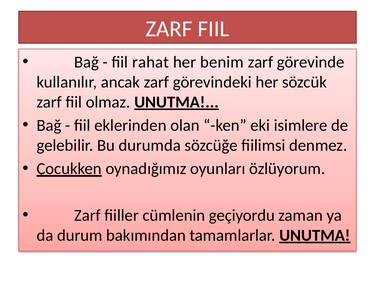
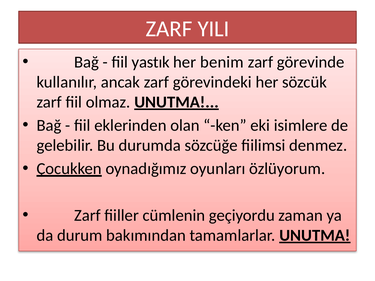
FIIL at (213, 29): FIIL -> YILI
rahat: rahat -> yastık
